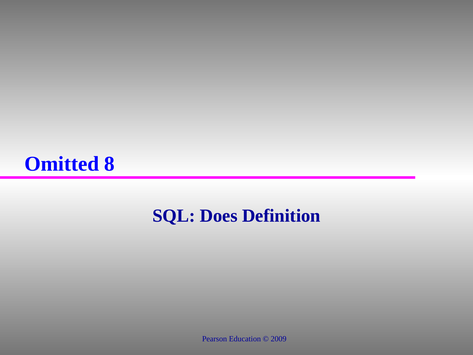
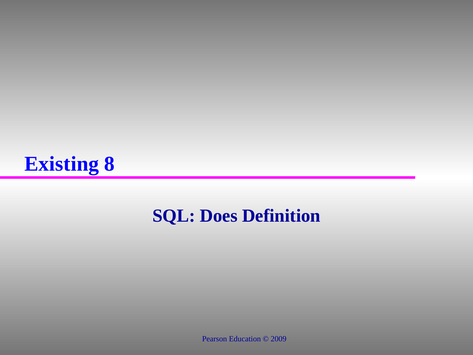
Omitted: Omitted -> Existing
